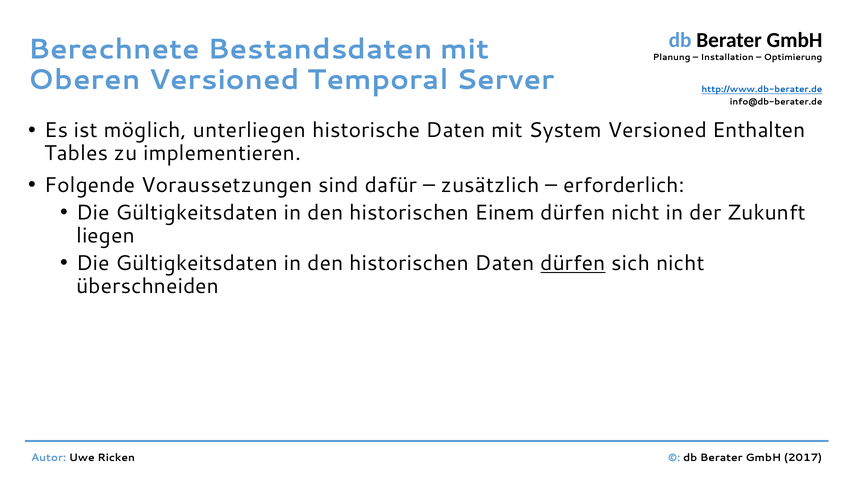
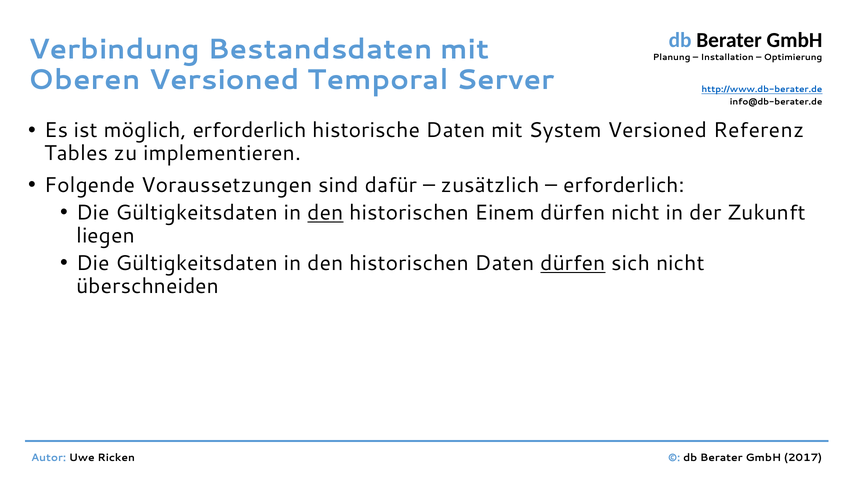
Berechnete: Berechnete -> Verbindung
möglich unterliegen: unterliegen -> erforderlich
Enthalten: Enthalten -> Referenz
den at (325, 213) underline: none -> present
